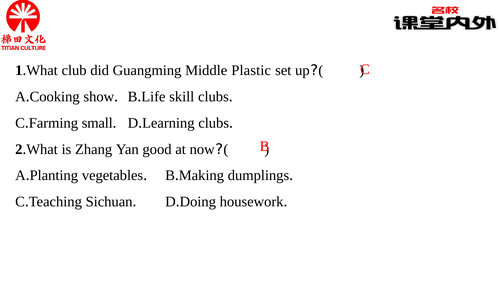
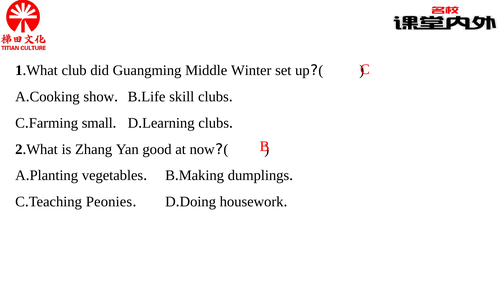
Plastic: Plastic -> Winter
Sichuan: Sichuan -> Peonies
